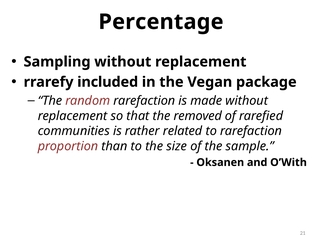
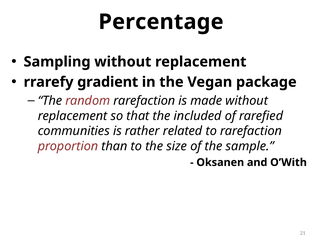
included: included -> gradient
removed: removed -> included
